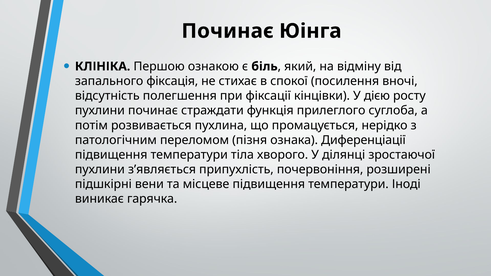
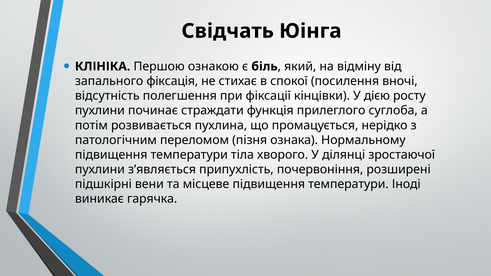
Починає at (228, 31): Починає -> Свідчать
Диференціації: Диференціації -> Нормальному
